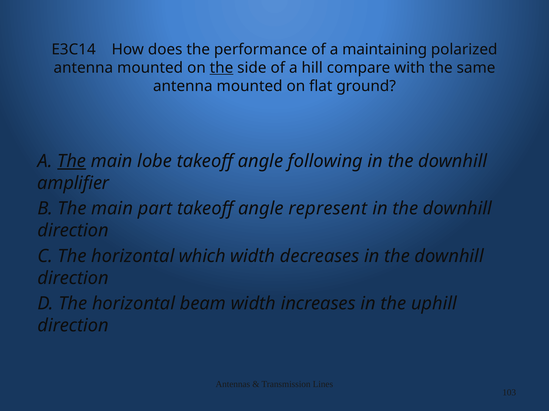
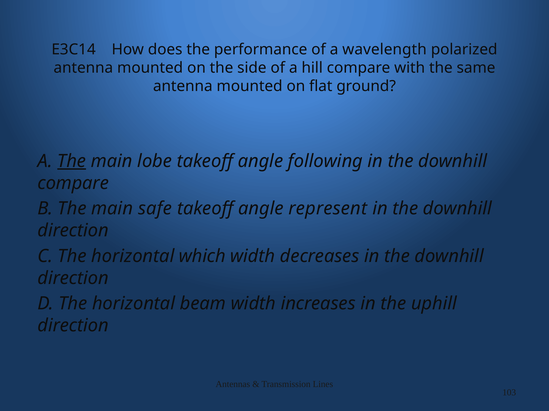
maintaining: maintaining -> wavelength
the at (221, 68) underline: present -> none
amplifier at (73, 183): amplifier -> compare
part: part -> safe
